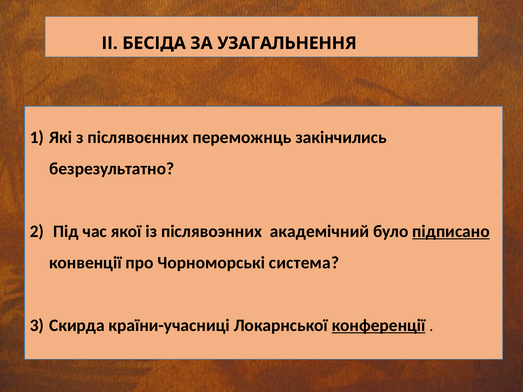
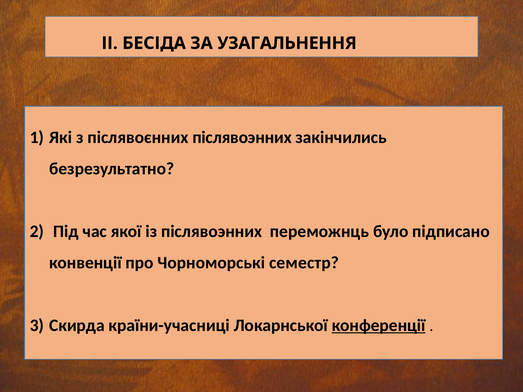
післявоєнних переможнць: переможнць -> післявоэнних
академічний: академічний -> переможнць
підписано underline: present -> none
система: система -> семестр
